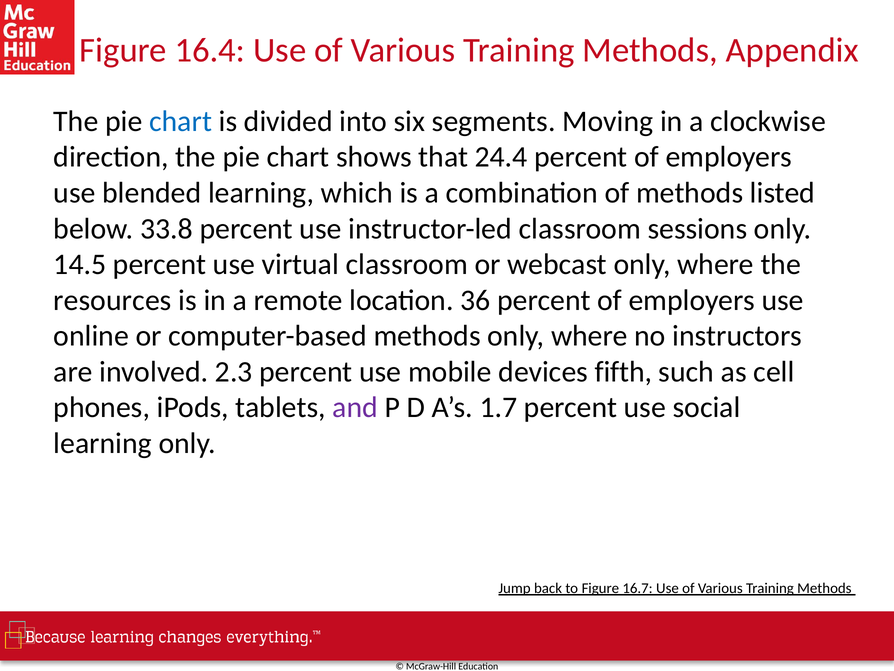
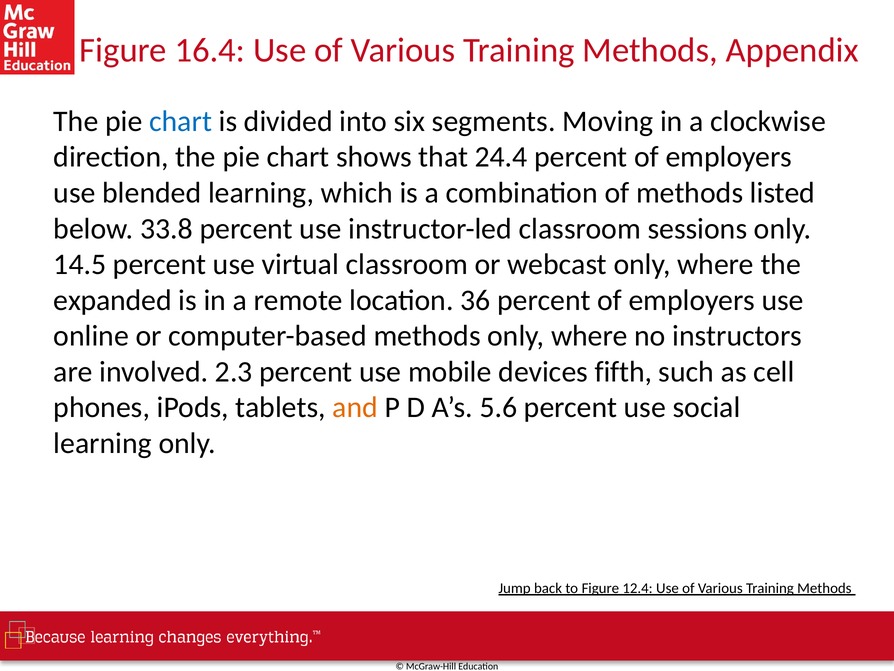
resources: resources -> expanded
and colour: purple -> orange
1.7: 1.7 -> 5.6
16.7: 16.7 -> 12.4
